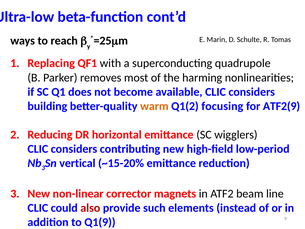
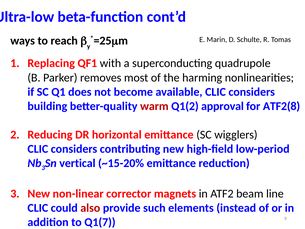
warm colour: orange -> red
focusing: focusing -> approval
ATF2(9: ATF2(9 -> ATF2(8
Q1(9: Q1(9 -> Q1(7
